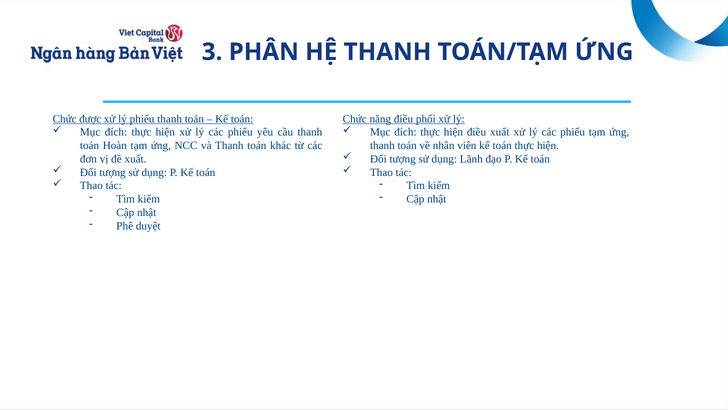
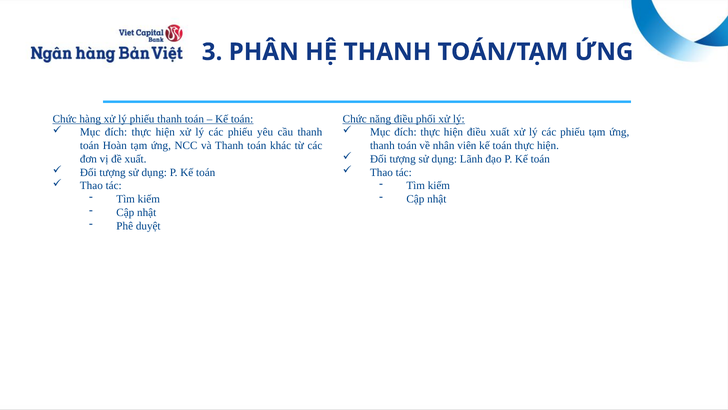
được: được -> hàng
